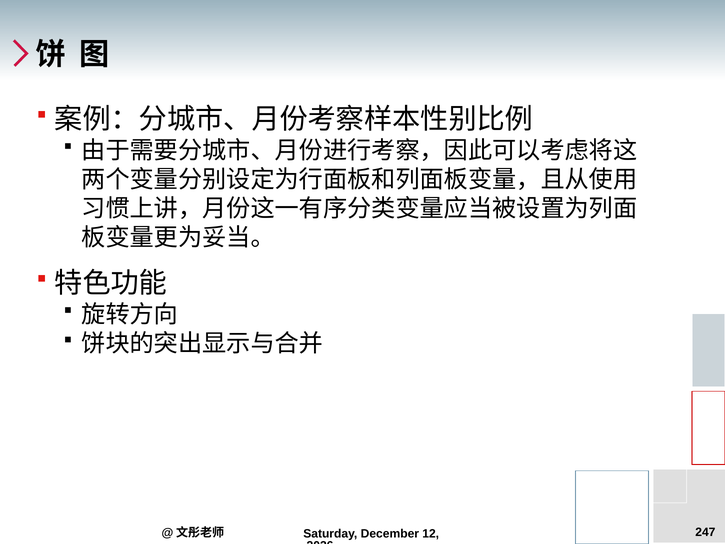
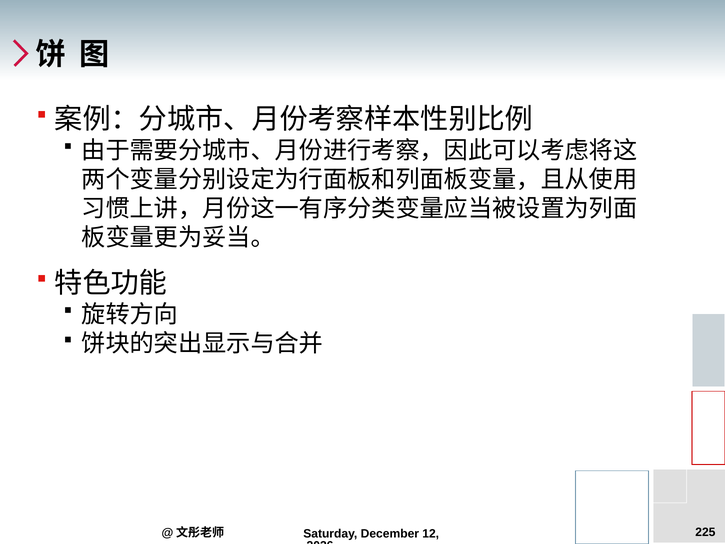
247: 247 -> 225
